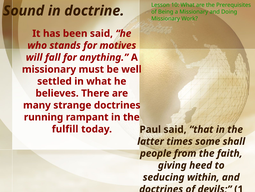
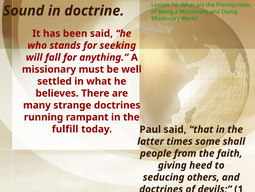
motives: motives -> seeking
within: within -> others
